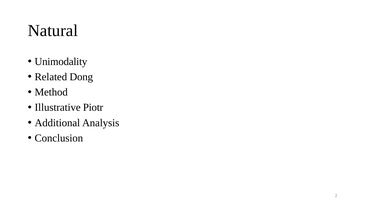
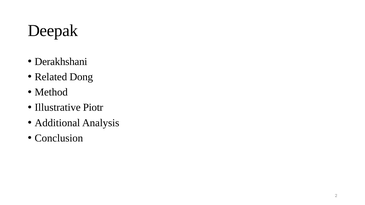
Natural: Natural -> Deepak
Unimodality: Unimodality -> Derakhshani
